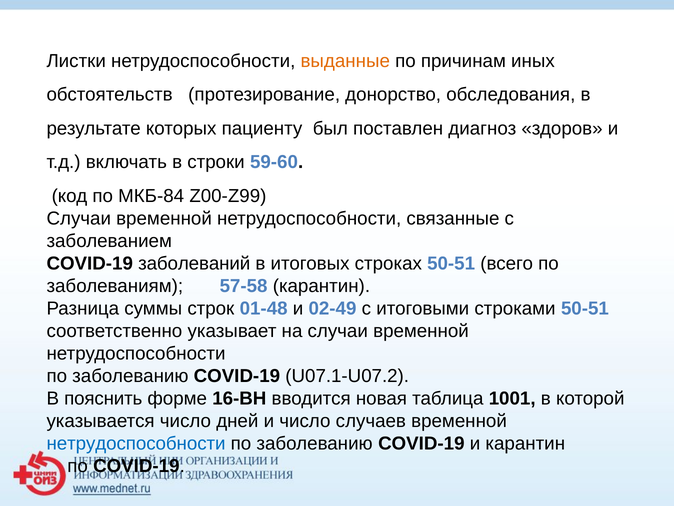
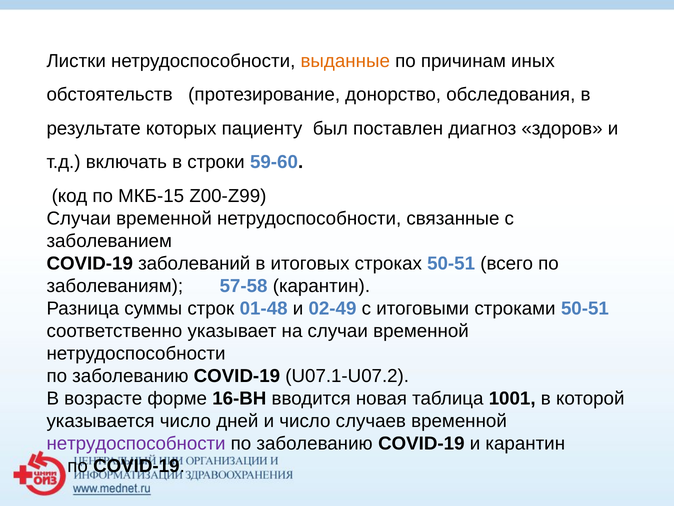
МКБ-84: МКБ-84 -> МКБ-15
пояснить: пояснить -> возрасте
нетрудоспособности at (136, 443) colour: blue -> purple
